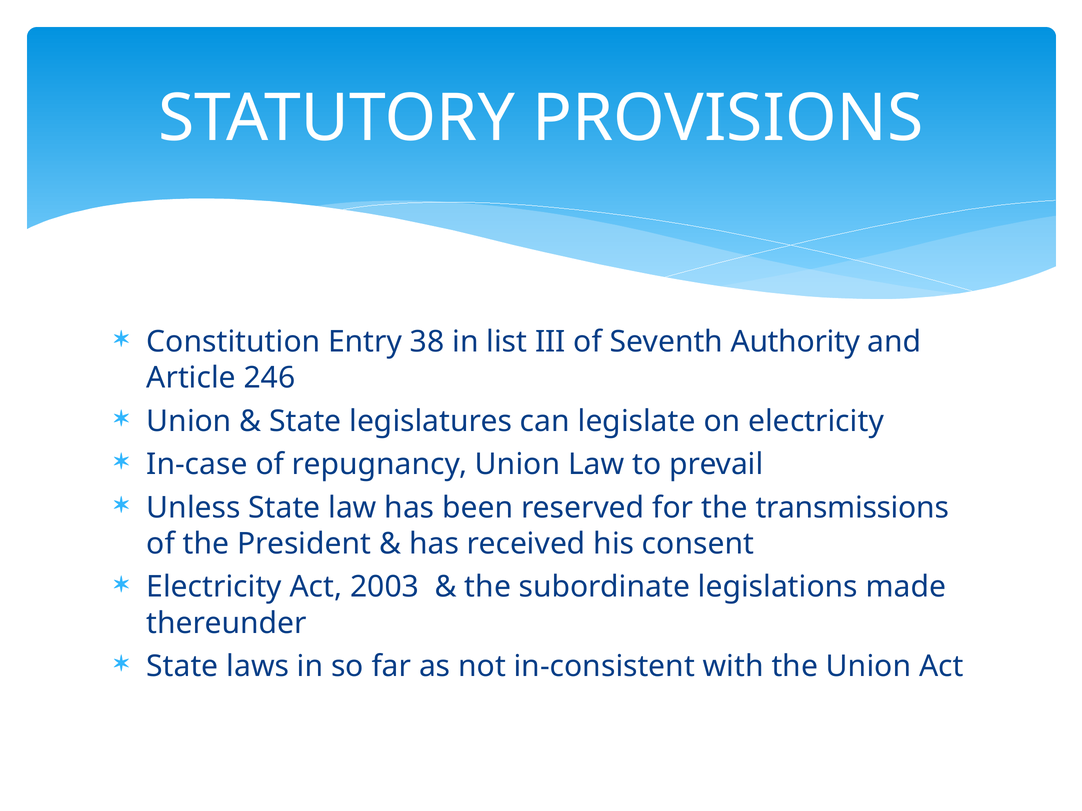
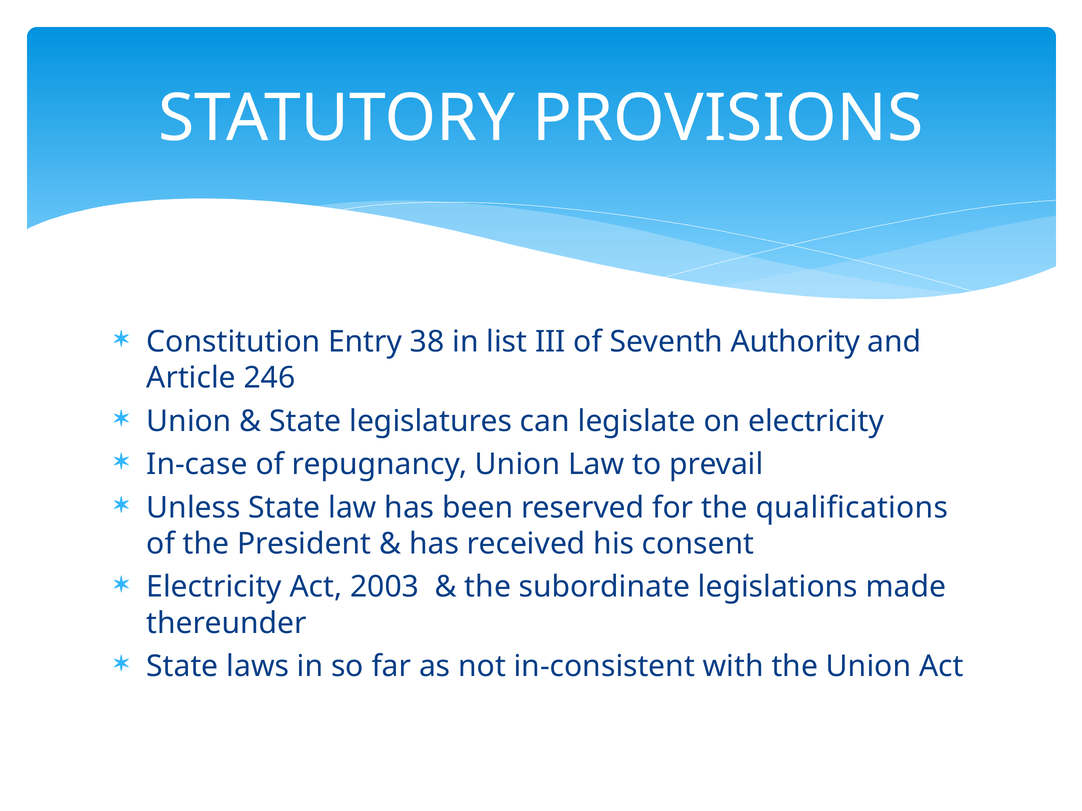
transmissions: transmissions -> qualifications
